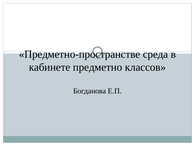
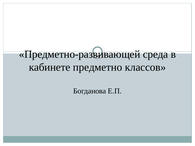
Предметно-пространстве: Предметно-пространстве -> Предметно-развивающей
